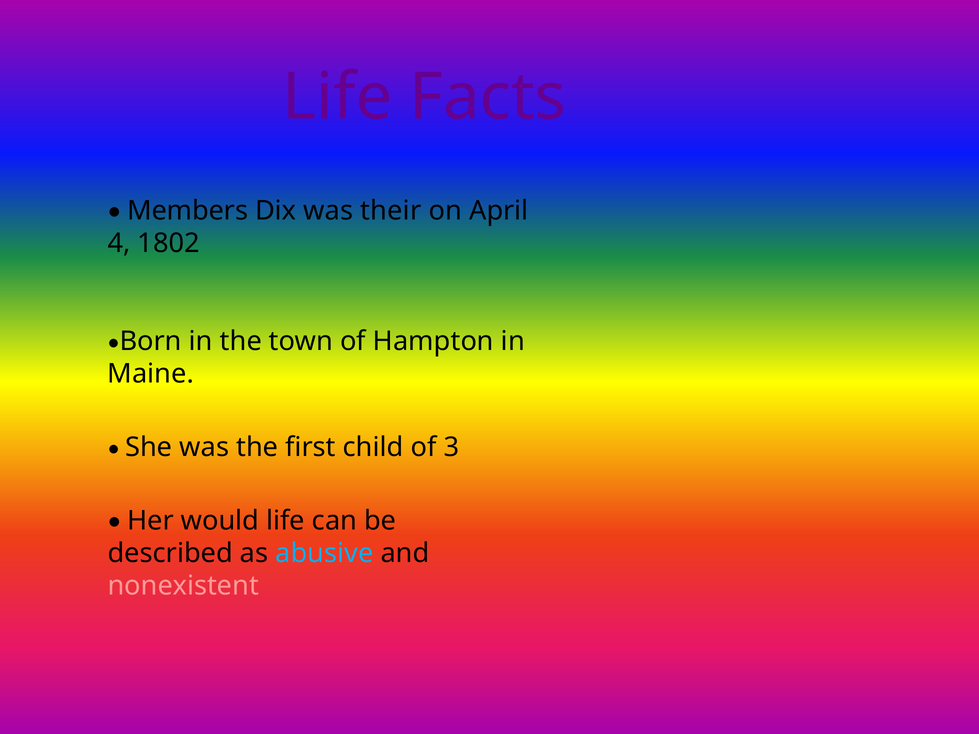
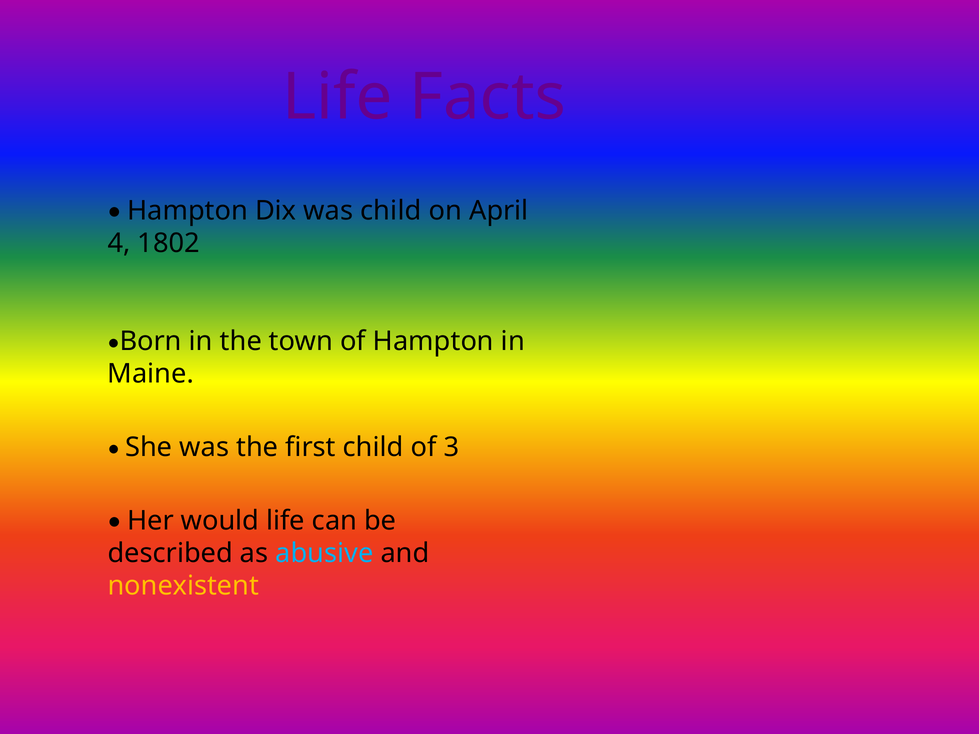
Members at (188, 211): Members -> Hampton
was their: their -> child
nonexistent colour: pink -> yellow
